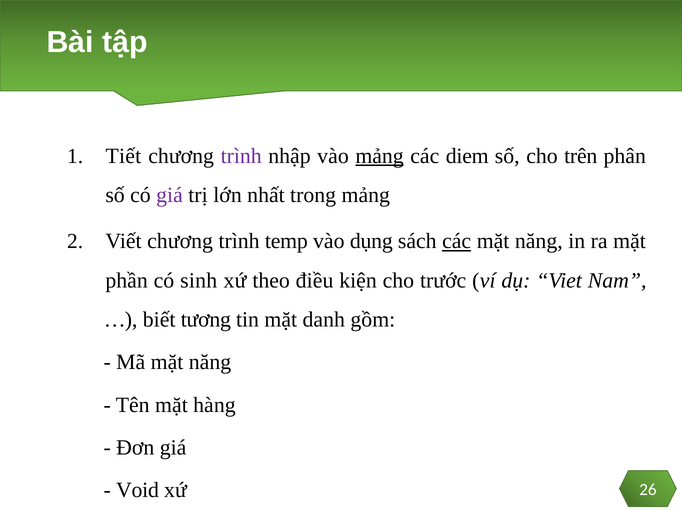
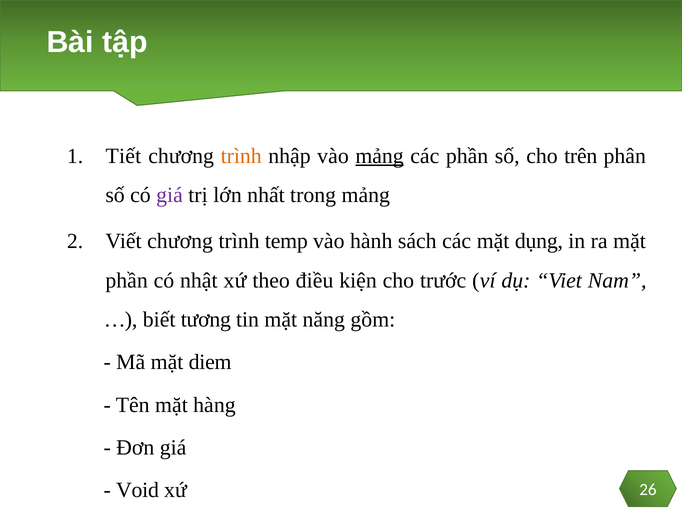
trình at (241, 156) colour: purple -> orange
các diem: diem -> phần
dụng: dụng -> hành
các at (457, 242) underline: present -> none
năng at (539, 242): năng -> dụng
sinh: sinh -> nhật
danh: danh -> năng
Mã mặt năng: năng -> diem
